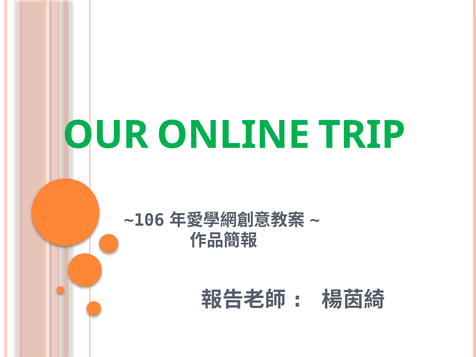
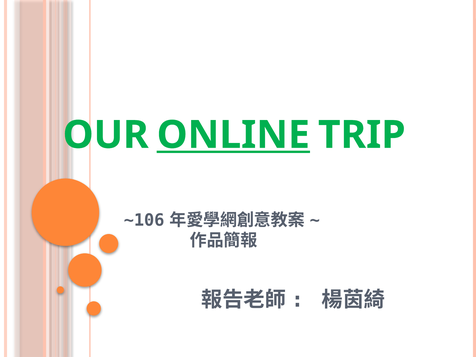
ONLINE underline: none -> present
